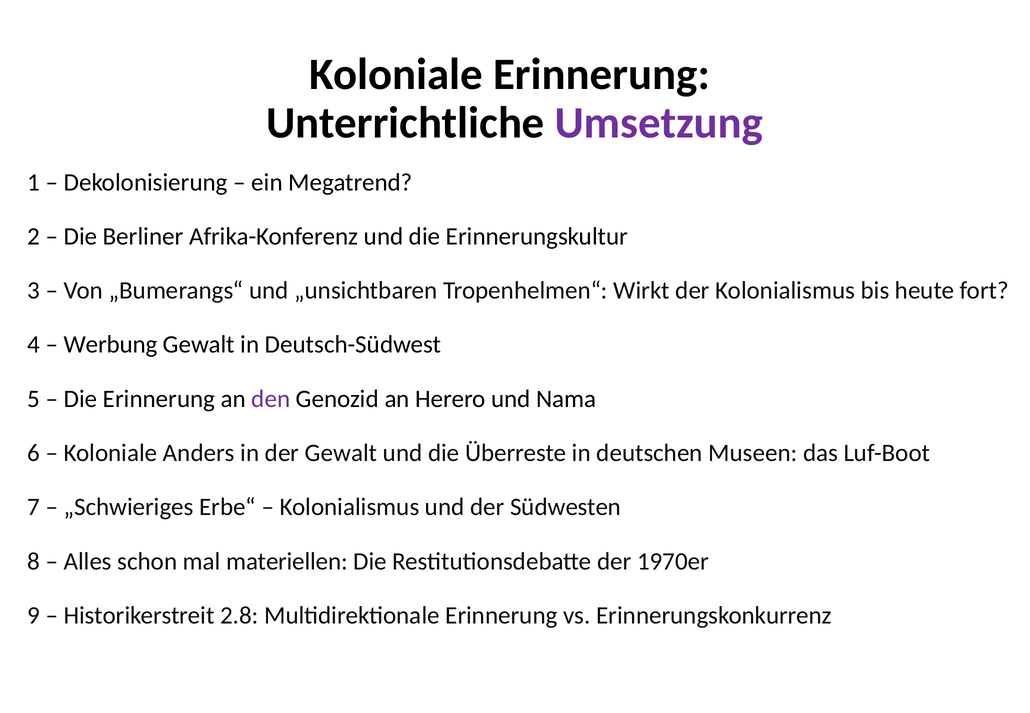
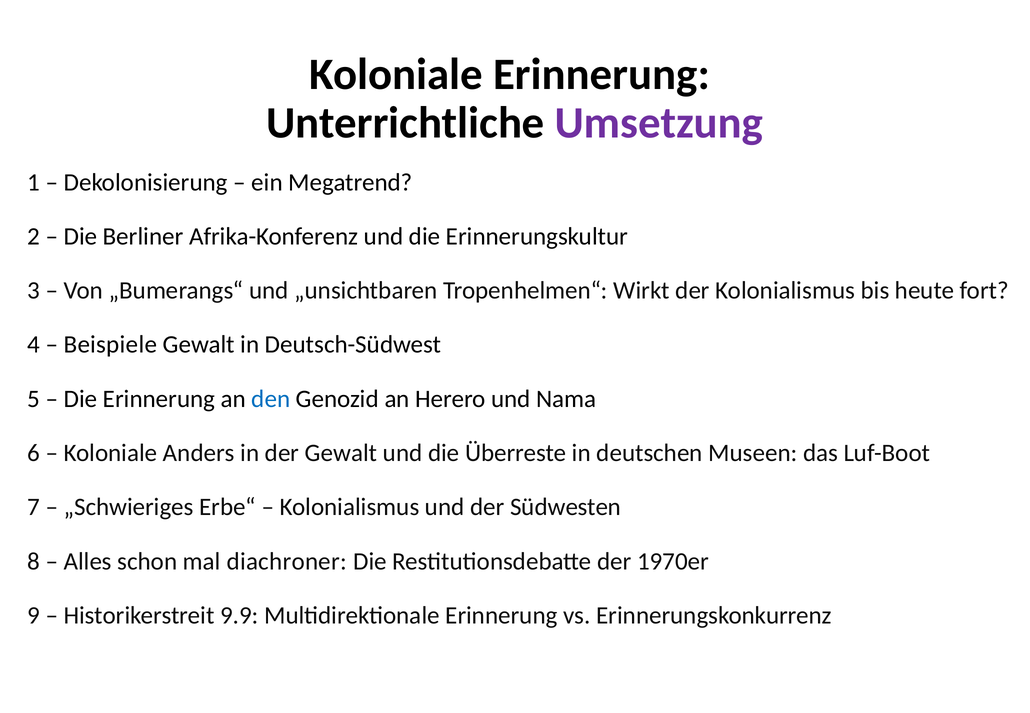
Werbung: Werbung -> Beispiele
den colour: purple -> blue
materiellen: materiellen -> diachroner
2.8: 2.8 -> 9.9
